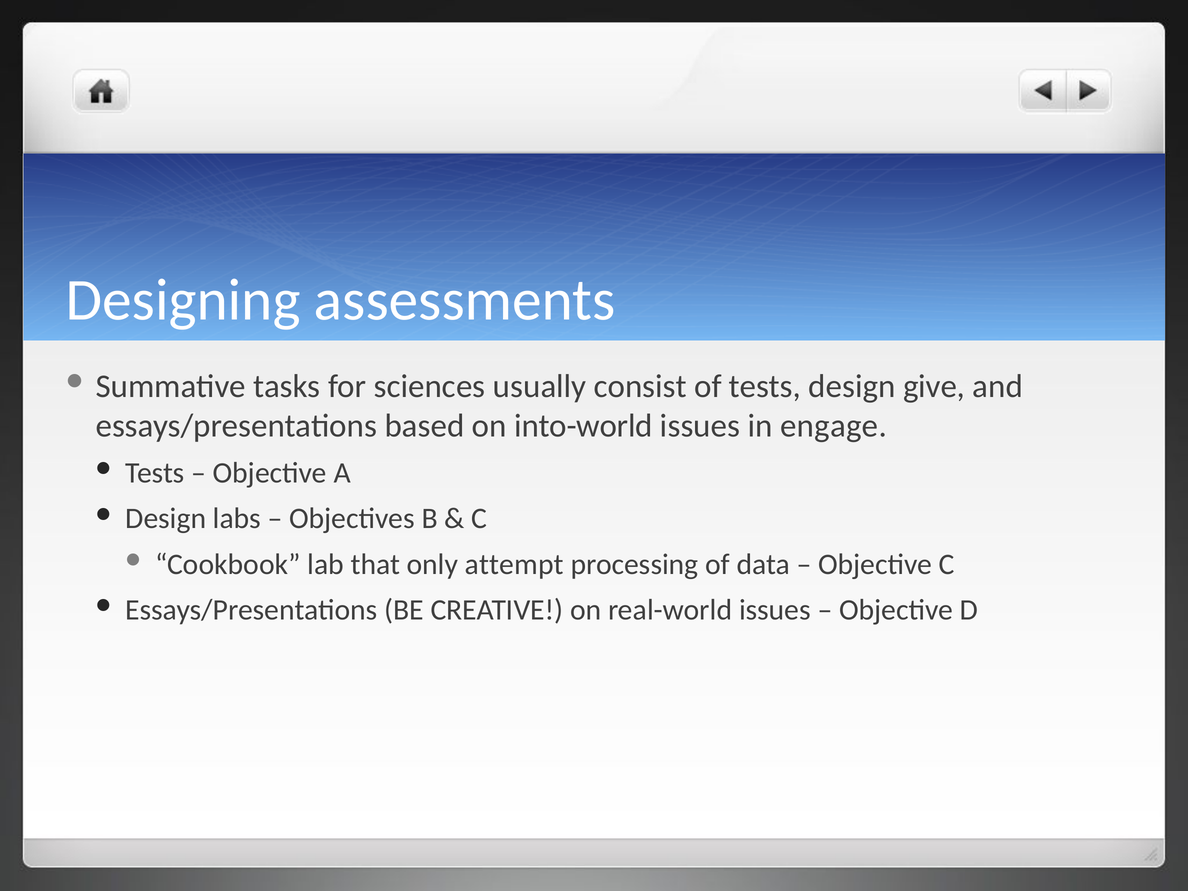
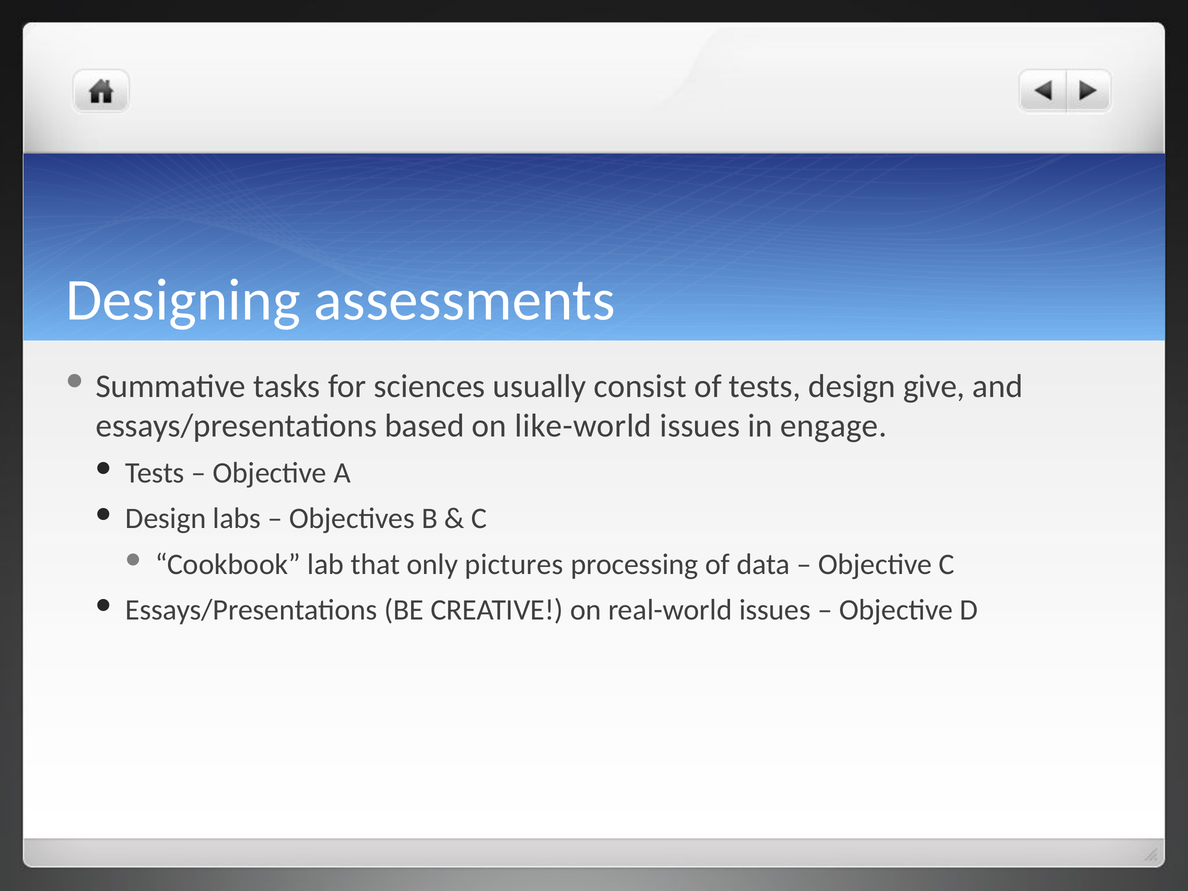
into-world: into-world -> like-world
attempt: attempt -> pictures
